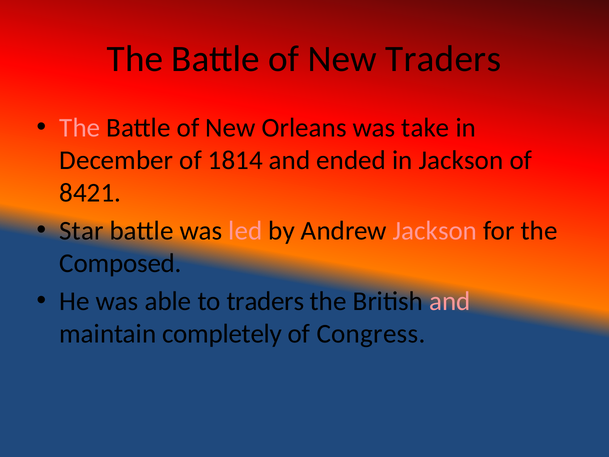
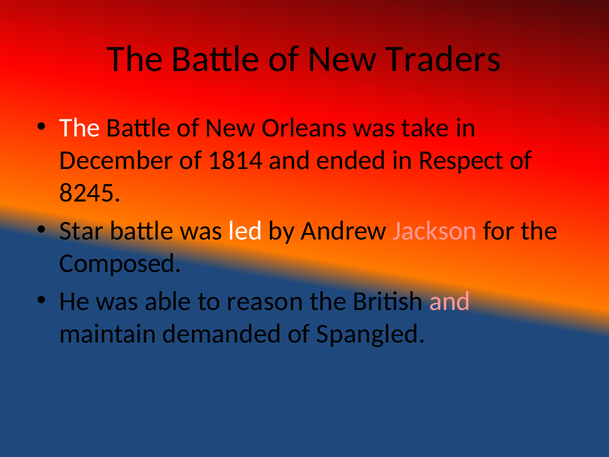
The at (80, 128) colour: pink -> white
in Jackson: Jackson -> Respect
8421: 8421 -> 8245
led colour: pink -> white
to traders: traders -> reason
completely: completely -> demanded
Congress: Congress -> Spangled
